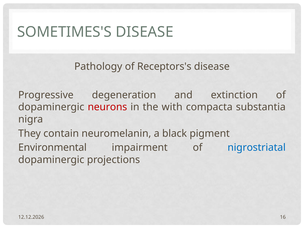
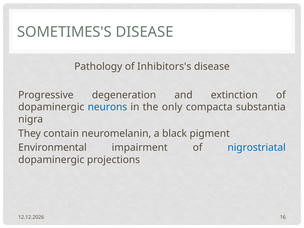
Receptors's: Receptors's -> Inhibitors's
neurons colour: red -> blue
with: with -> only
